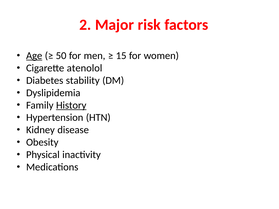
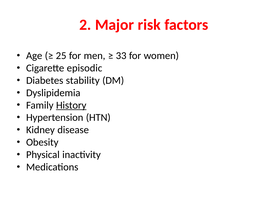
Age underline: present -> none
50: 50 -> 25
15: 15 -> 33
atenolol: atenolol -> episodic
